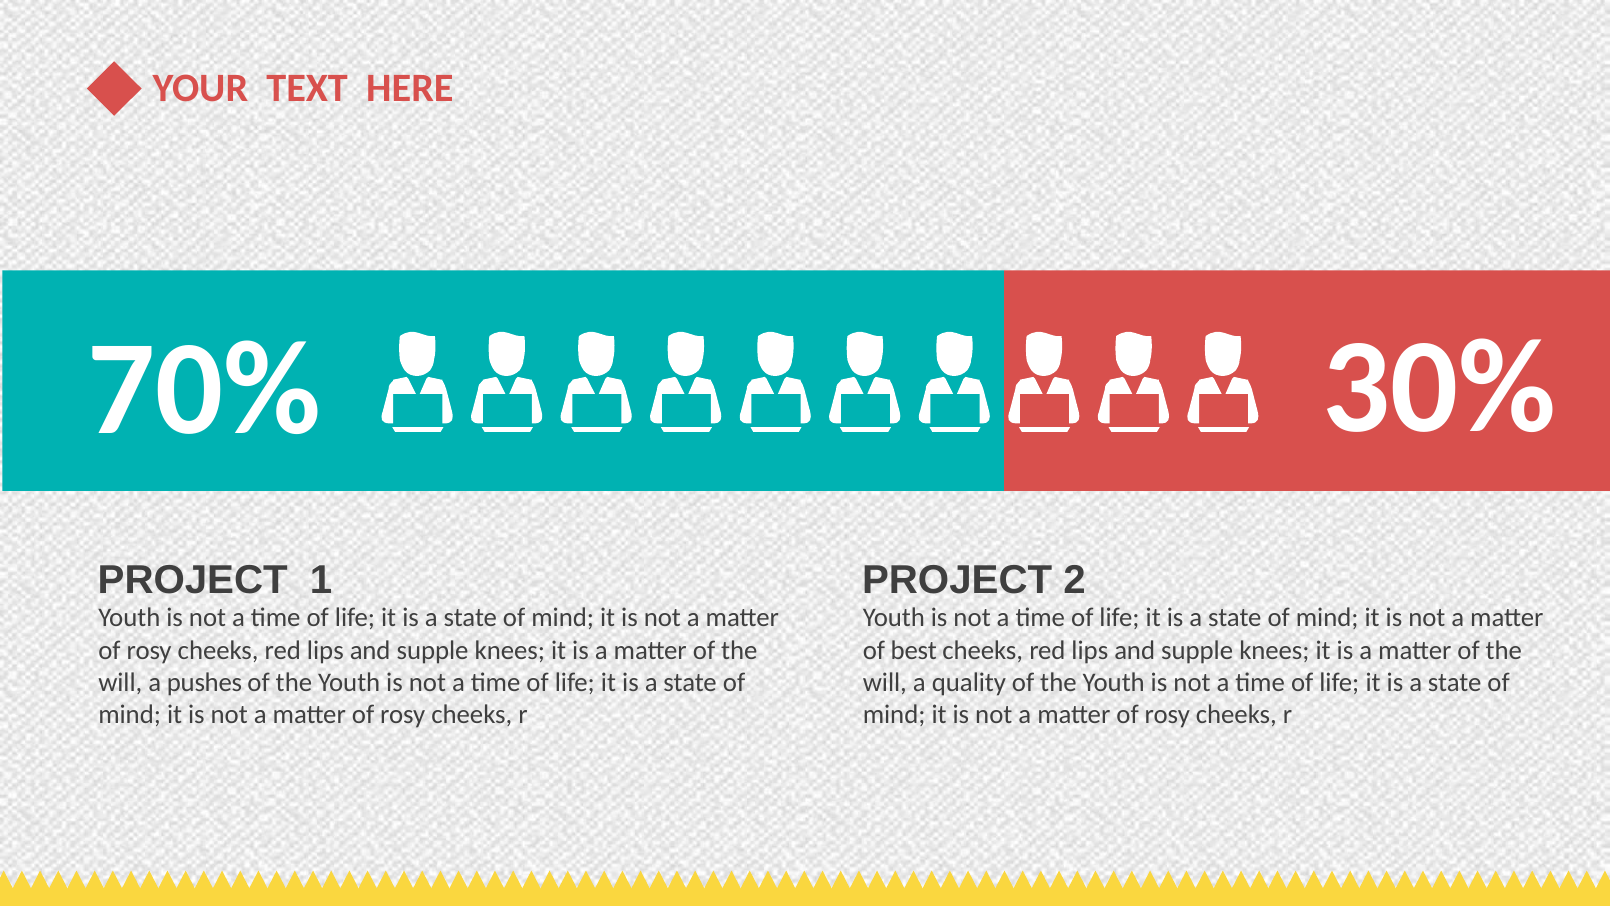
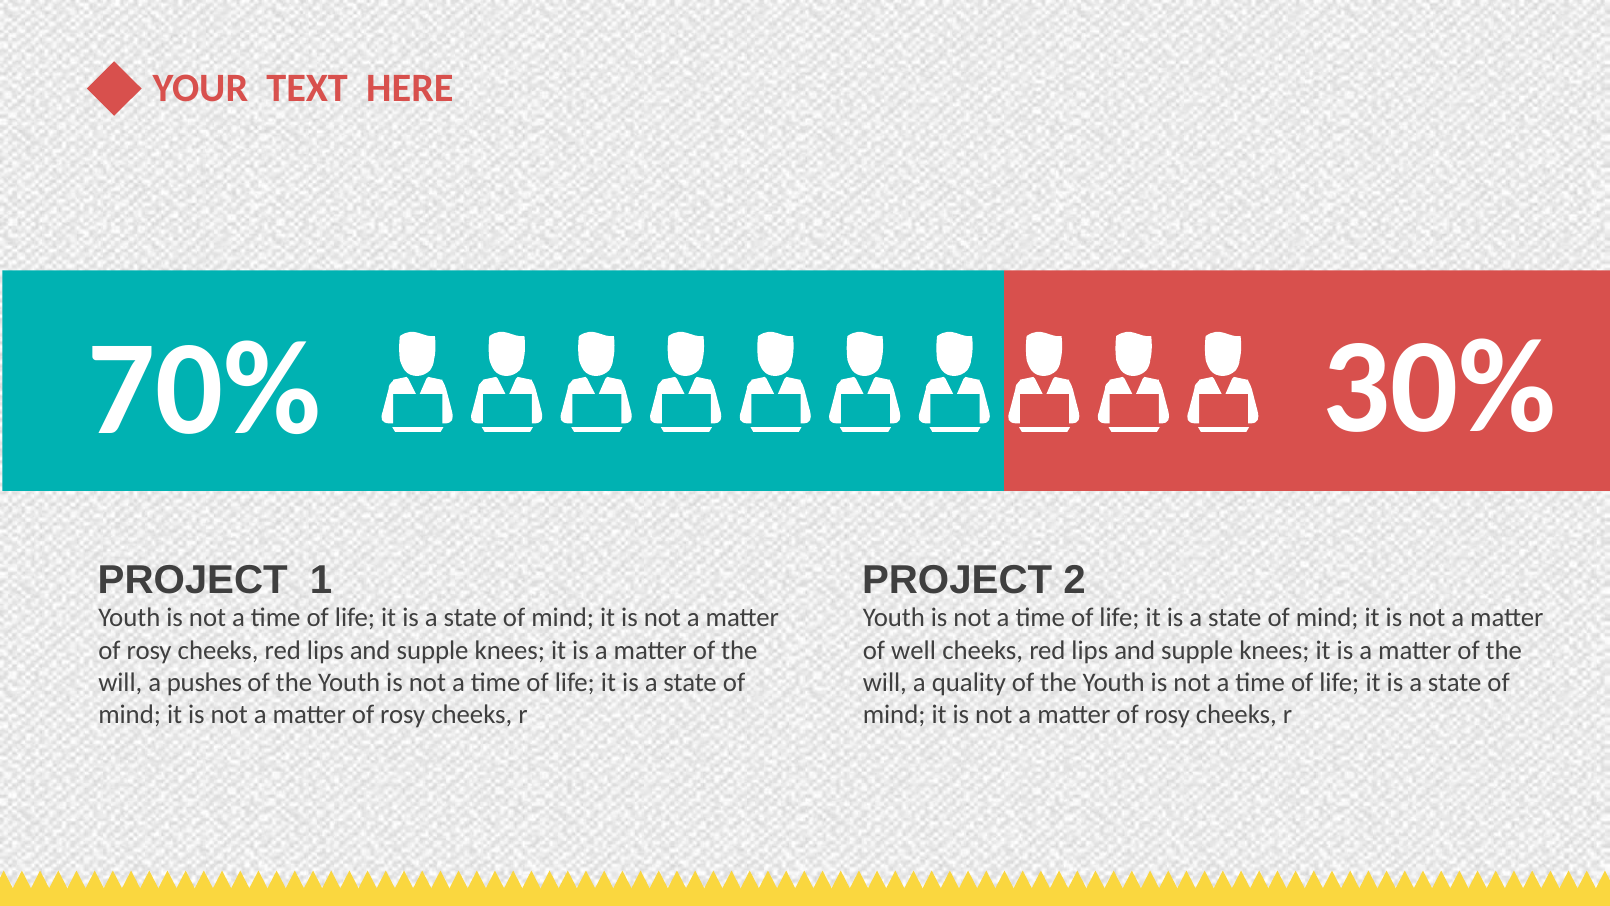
best: best -> well
